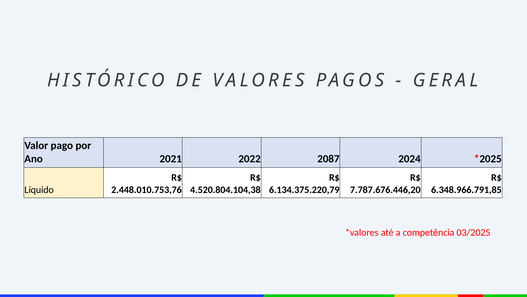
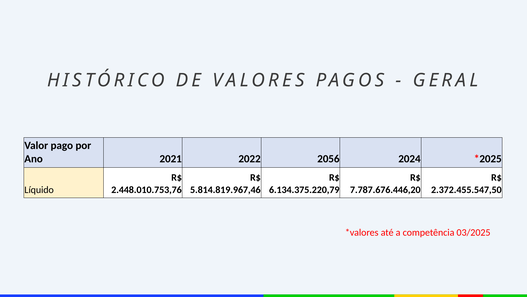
2087: 2087 -> 2056
4.520.804.104,38: 4.520.804.104,38 -> 5.814.819.967,46
6.348.966.791,85: 6.348.966.791,85 -> 2.372.455.547,50
